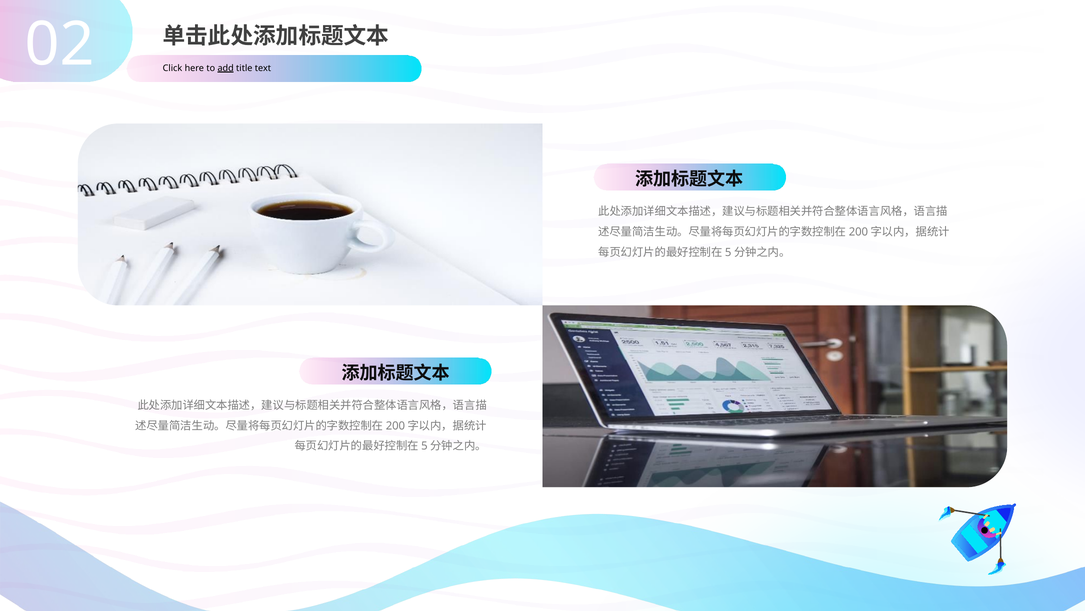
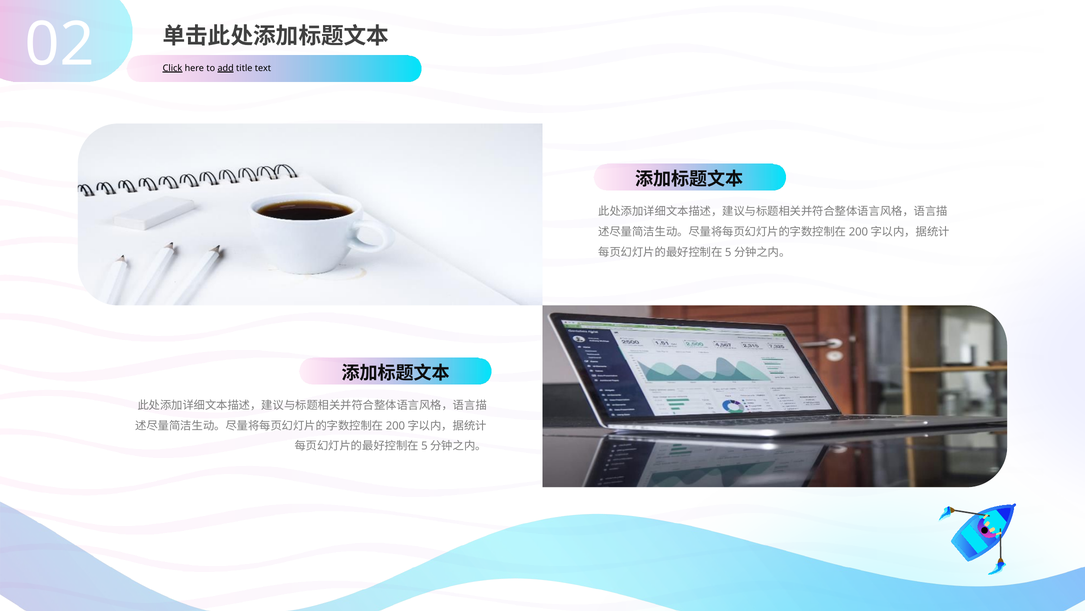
Click underline: none -> present
